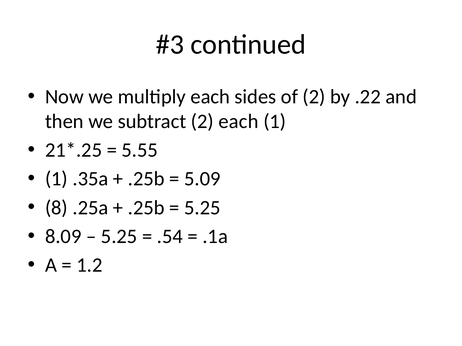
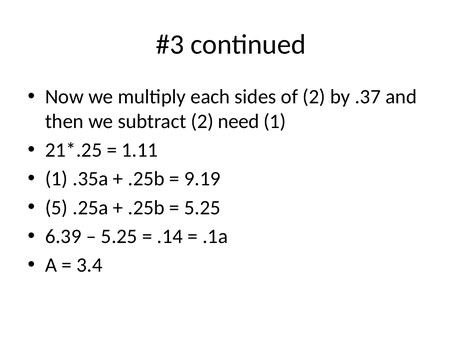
.22: .22 -> .37
2 each: each -> need
5.55: 5.55 -> 1.11
5.09: 5.09 -> 9.19
8: 8 -> 5
8.09: 8.09 -> 6.39
.54: .54 -> .14
1.2: 1.2 -> 3.4
